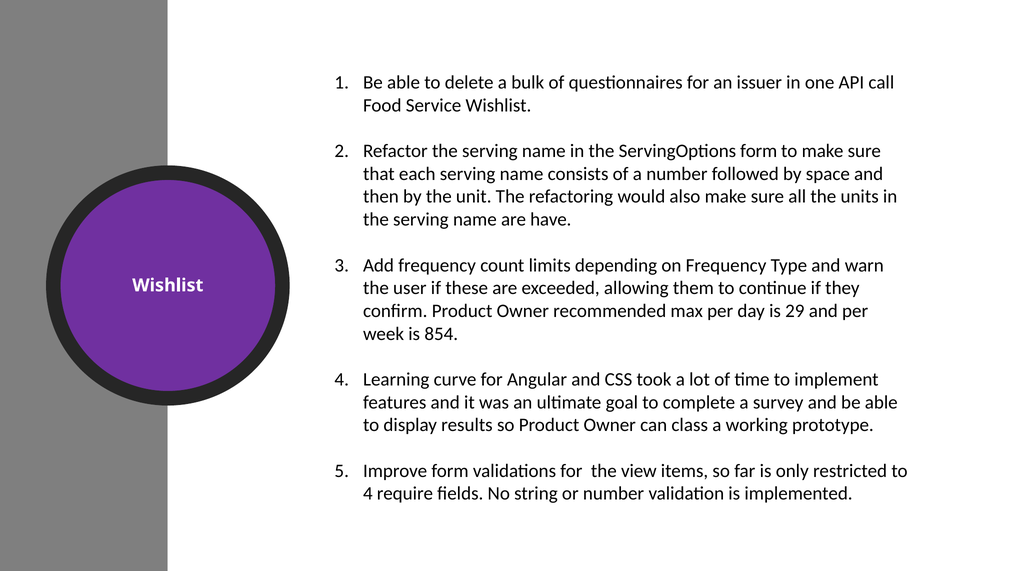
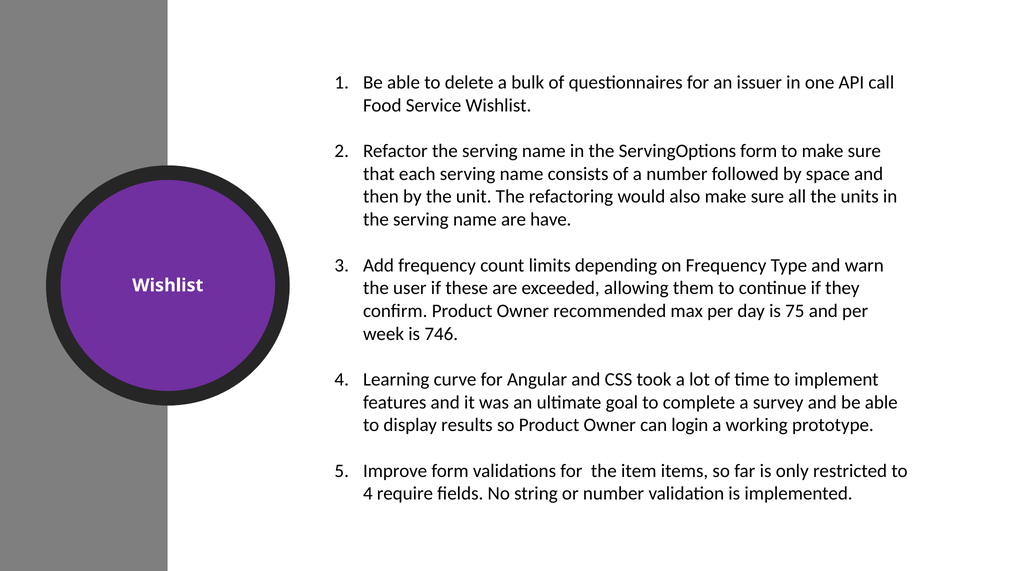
29: 29 -> 75
854: 854 -> 746
class: class -> login
view: view -> item
